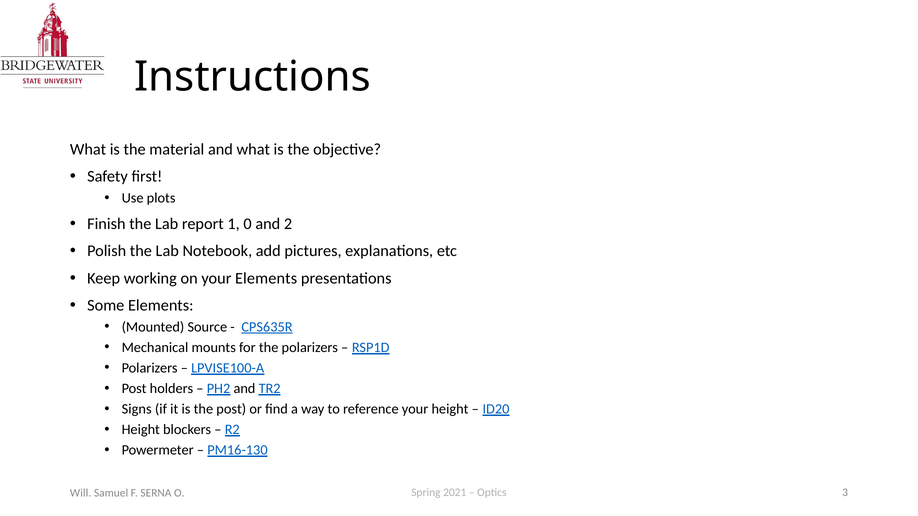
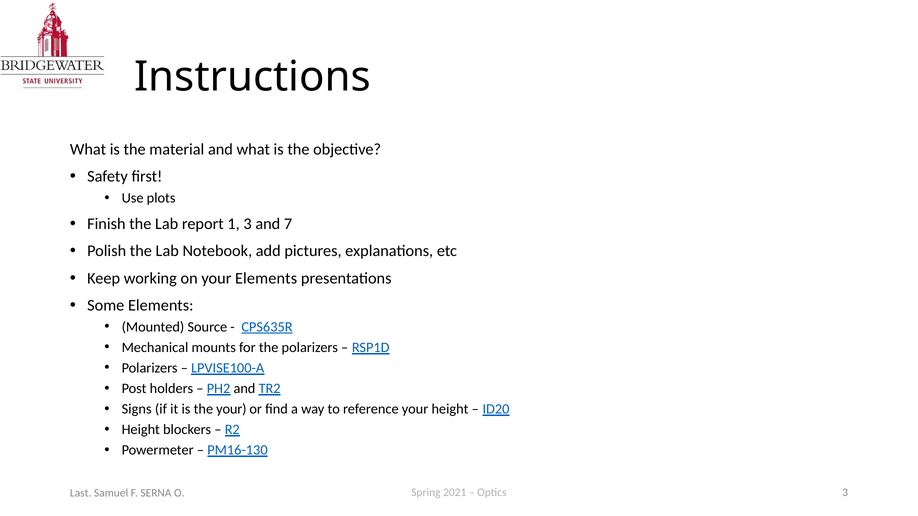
1 0: 0 -> 3
2: 2 -> 7
the post: post -> your
Will: Will -> Last
